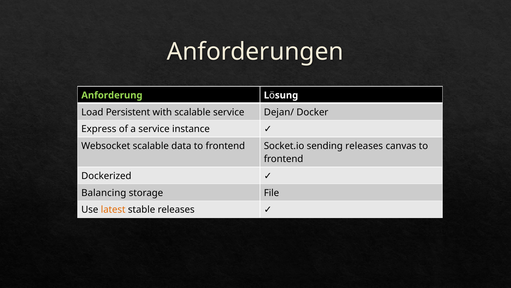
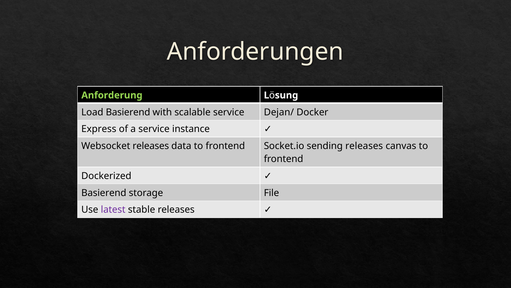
Load Persistent: Persistent -> Basierend
Websocket scalable: scalable -> releases
Balancing at (104, 193): Balancing -> Basierend
latest colour: orange -> purple
